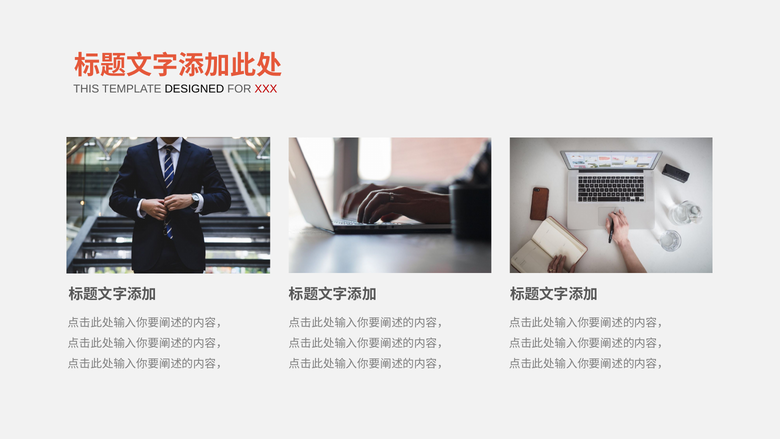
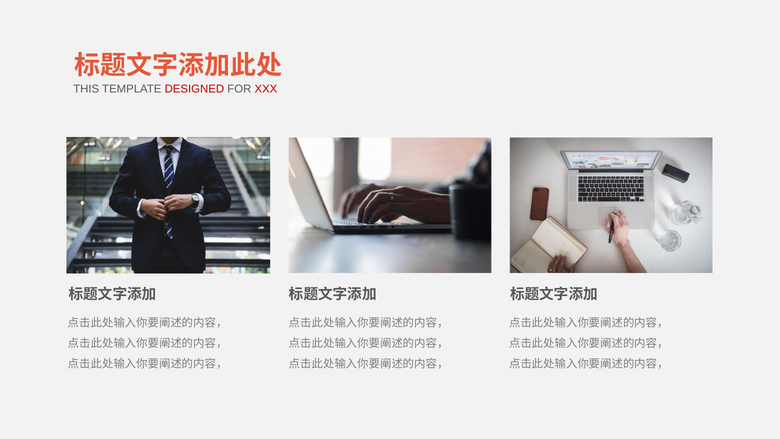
DESIGNED colour: black -> red
